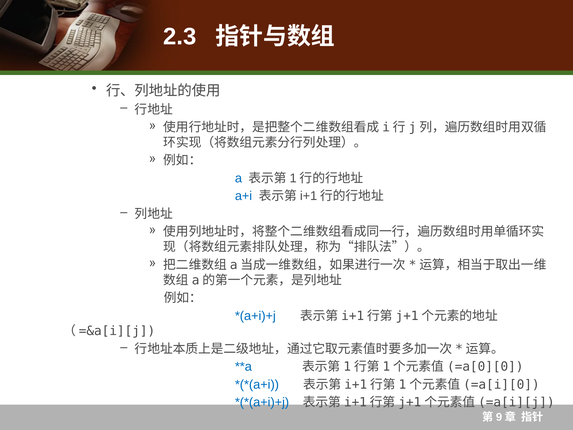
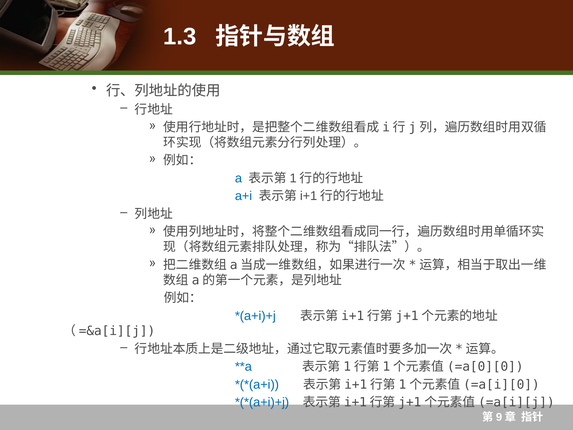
2.3: 2.3 -> 1.3
